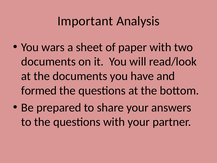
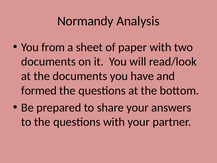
Important: Important -> Normandy
wars: wars -> from
